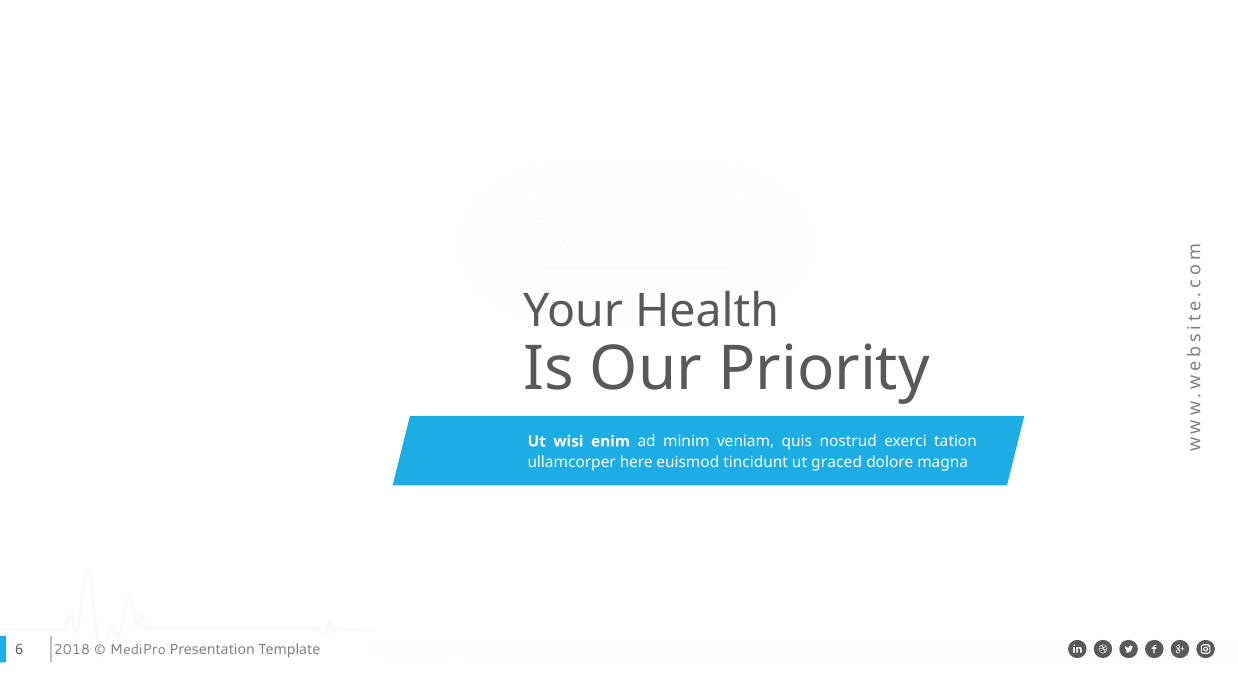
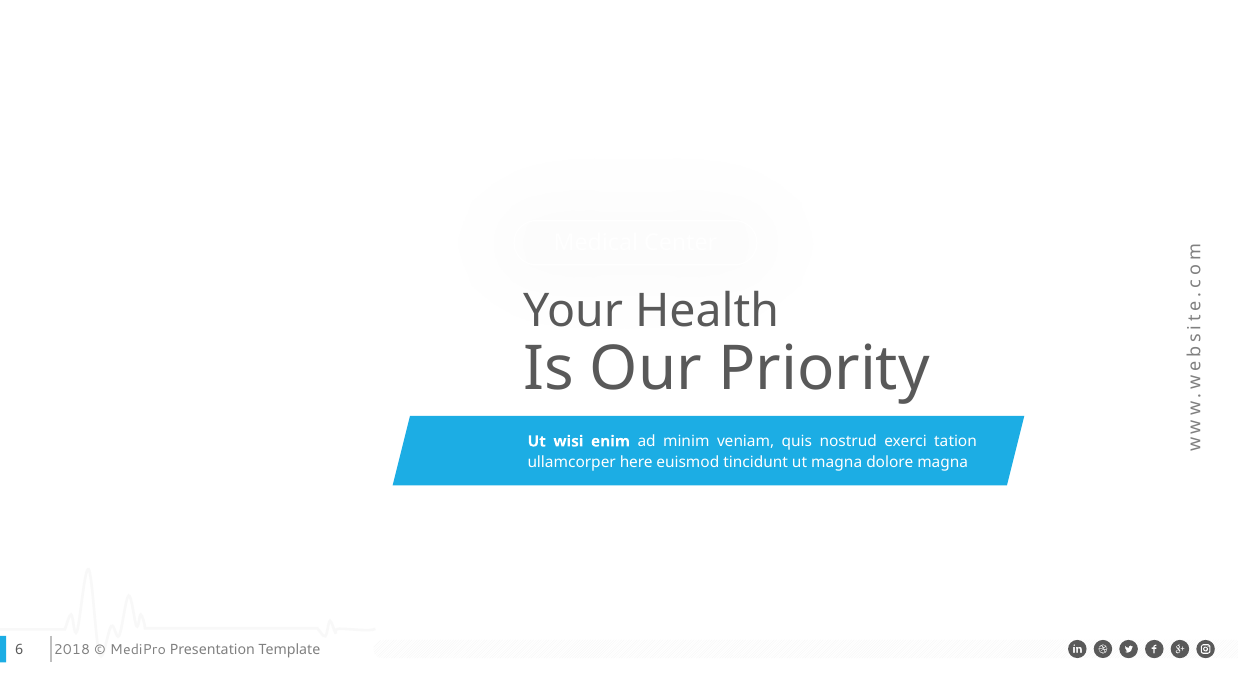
ut graced: graced -> magna
